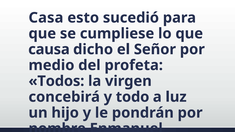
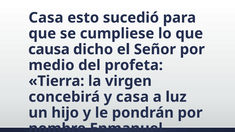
Todos: Todos -> Tierra
y todo: todo -> casa
